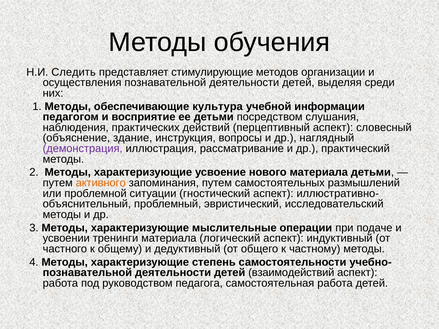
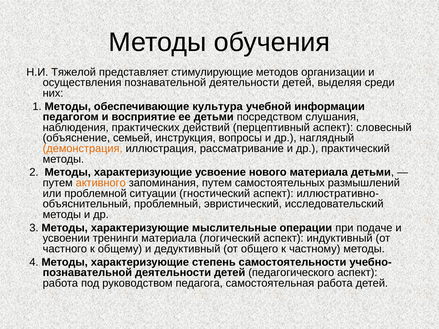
Следить: Следить -> Тяжелой
здание: здание -> семьей
демонстрация colour: purple -> orange
взаимодействий: взаимодействий -> педагогического
